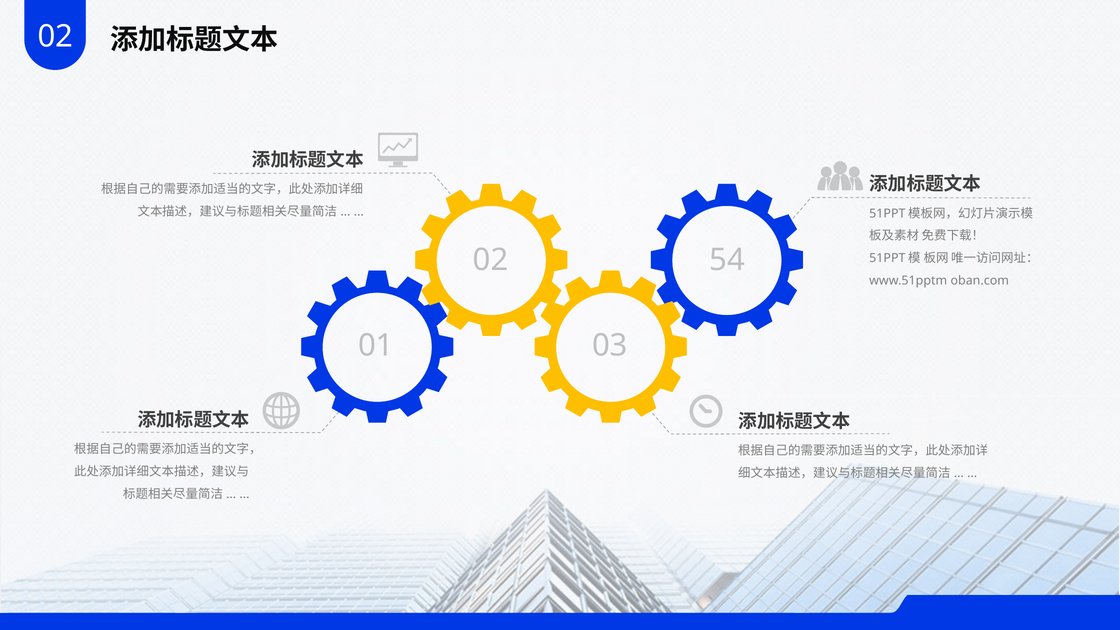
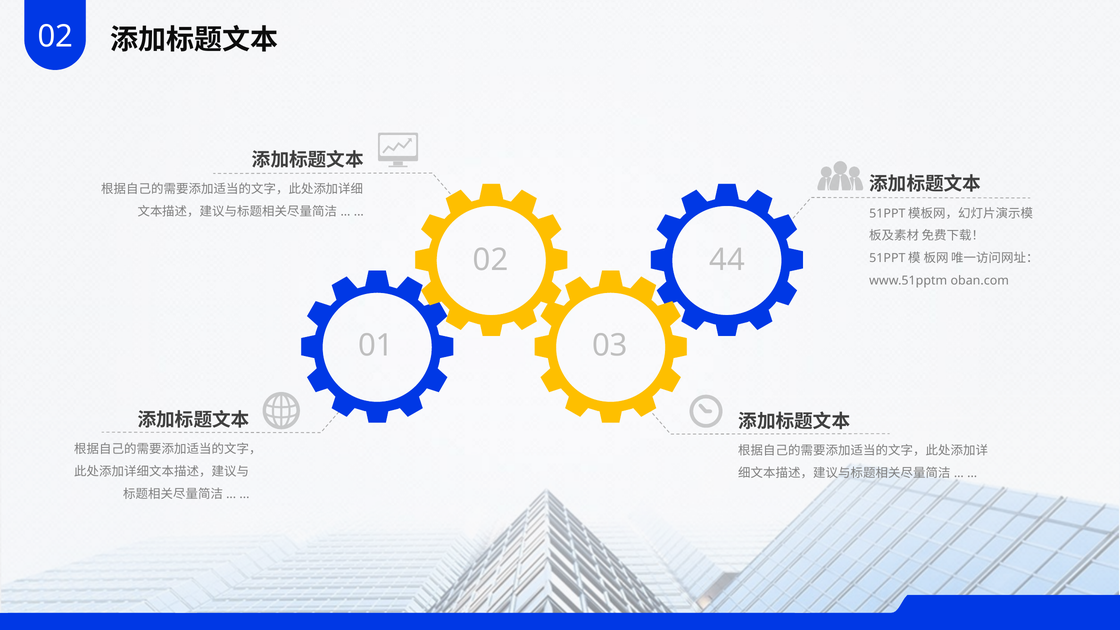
54: 54 -> 44
